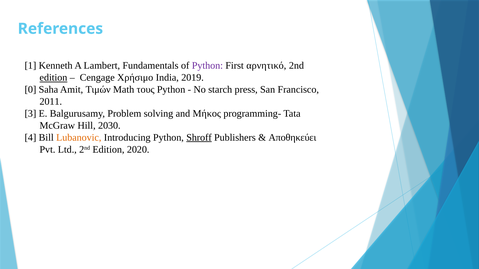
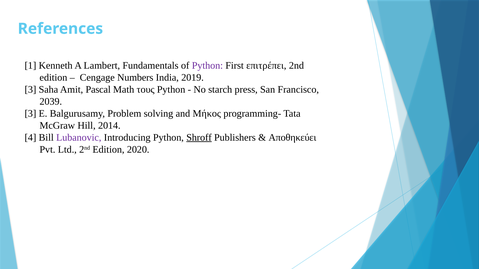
αρνητικό: αρνητικό -> επιτρέπει
edition at (53, 78) underline: present -> none
Χρήσιμο: Χρήσιμο -> Numbers
0 at (30, 90): 0 -> 3
Τιμών: Τιμών -> Pascal
2011: 2011 -> 2039
2030: 2030 -> 2014
Lubanovic colour: orange -> purple
